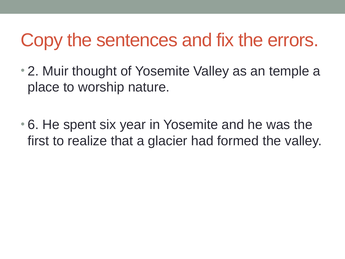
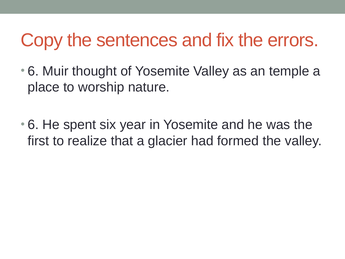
2 at (33, 71): 2 -> 6
